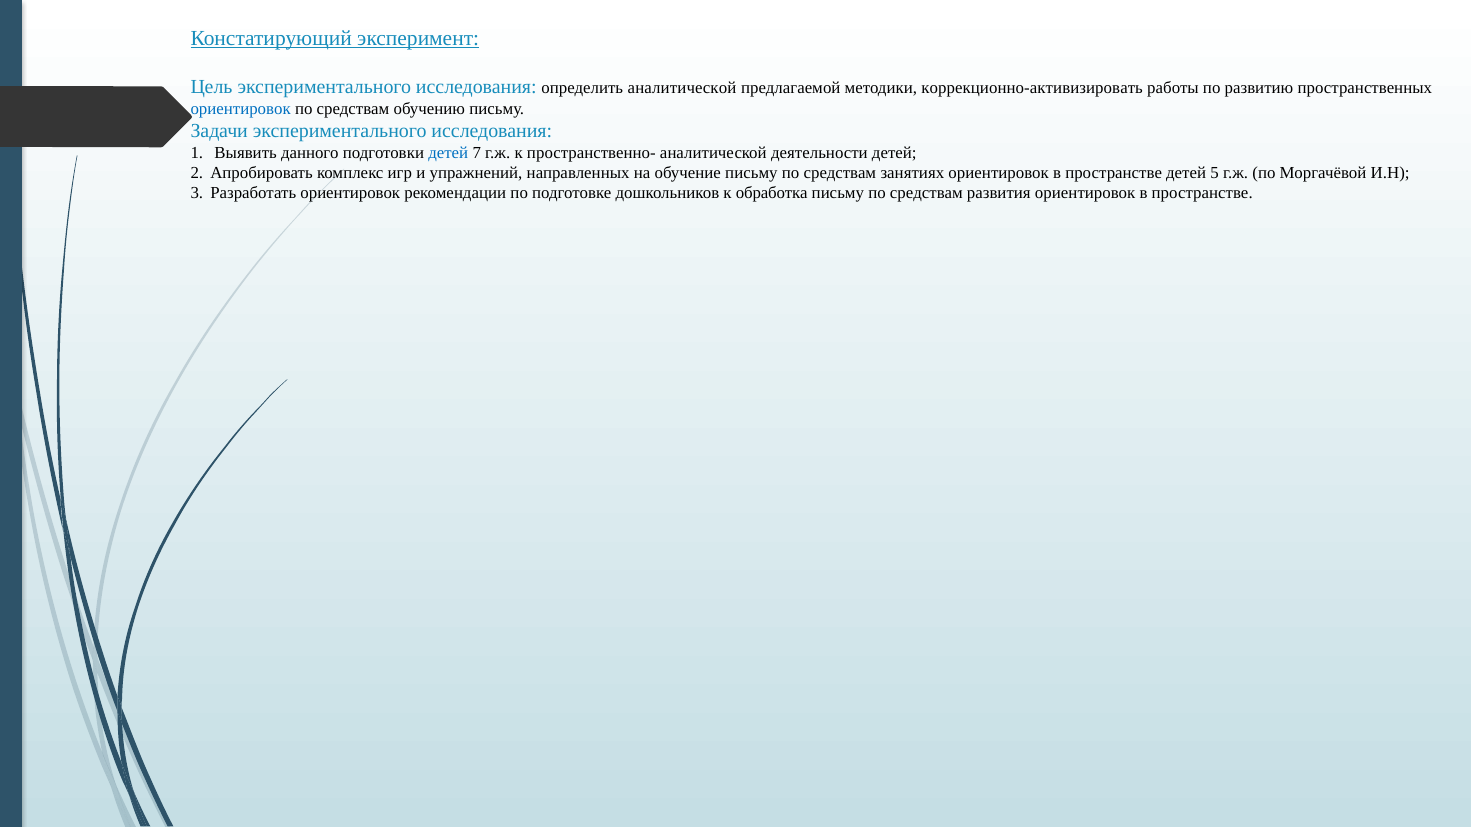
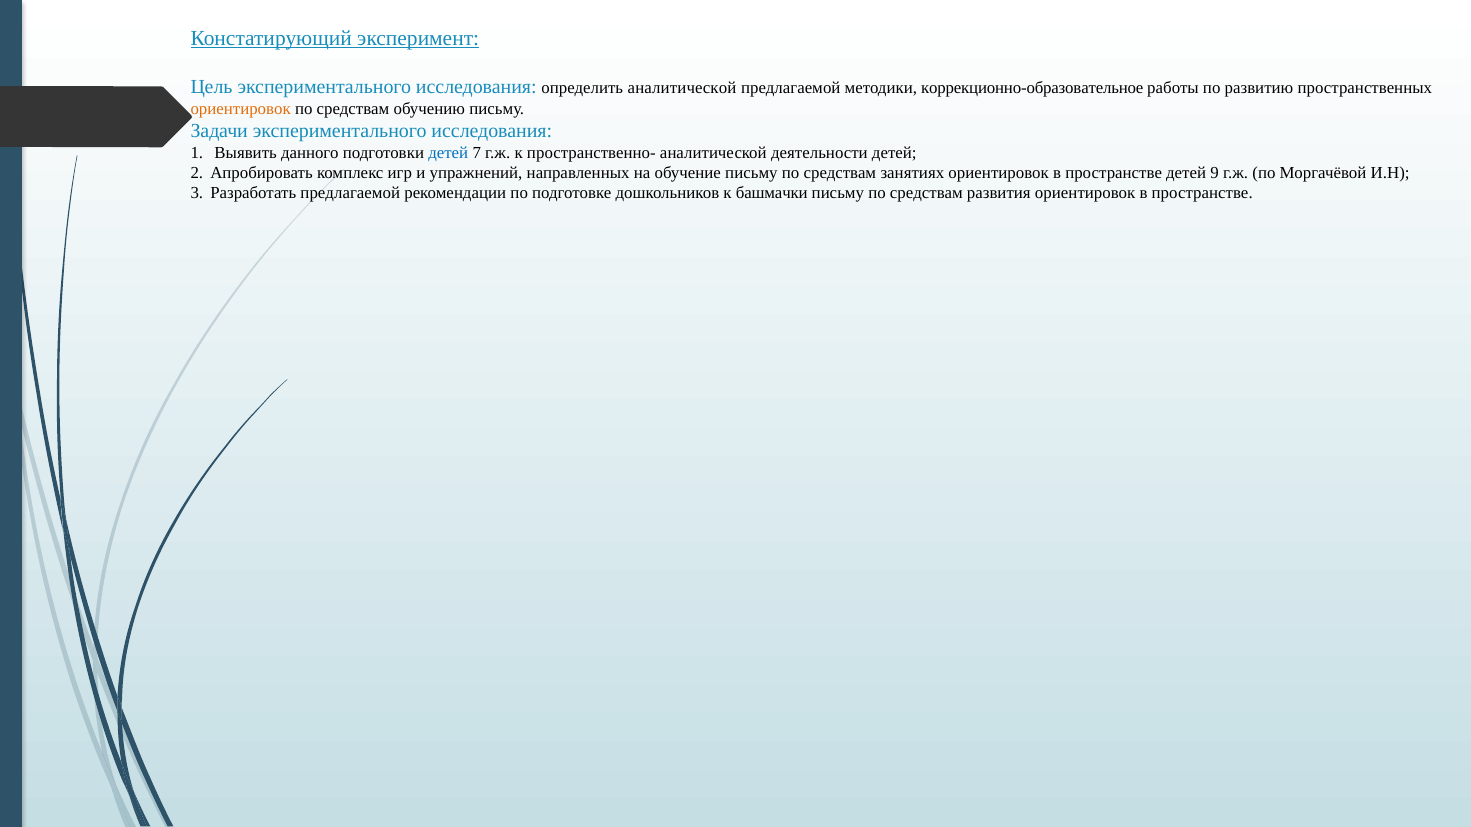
коррекционно-активизировать: коррекционно-активизировать -> коррекционно-образовательное
ориентировок at (241, 109) colour: blue -> orange
5: 5 -> 9
Разработать ориентировок: ориентировок -> предлагаемой
обработка: обработка -> башмачки
